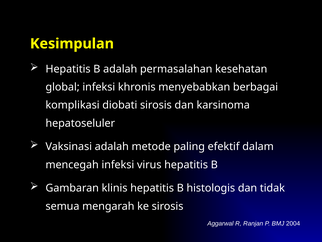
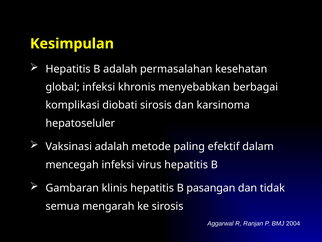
histologis: histologis -> pasangan
